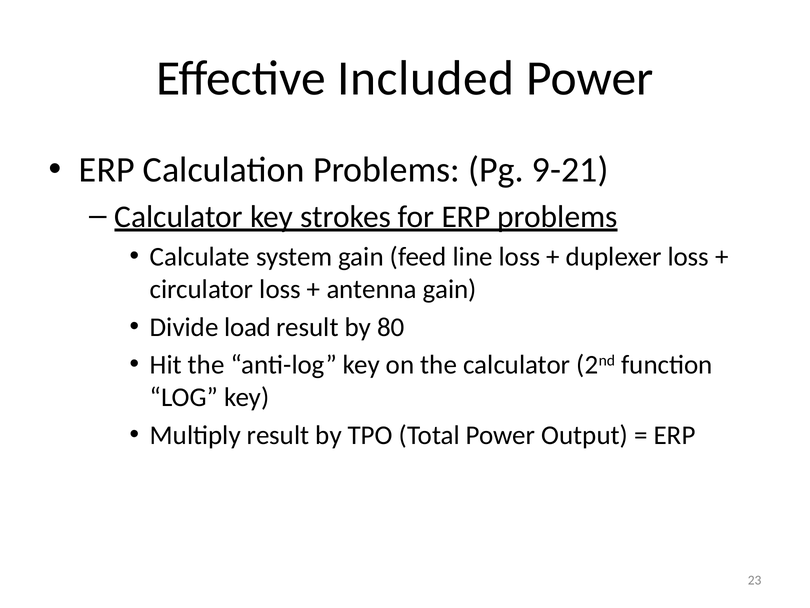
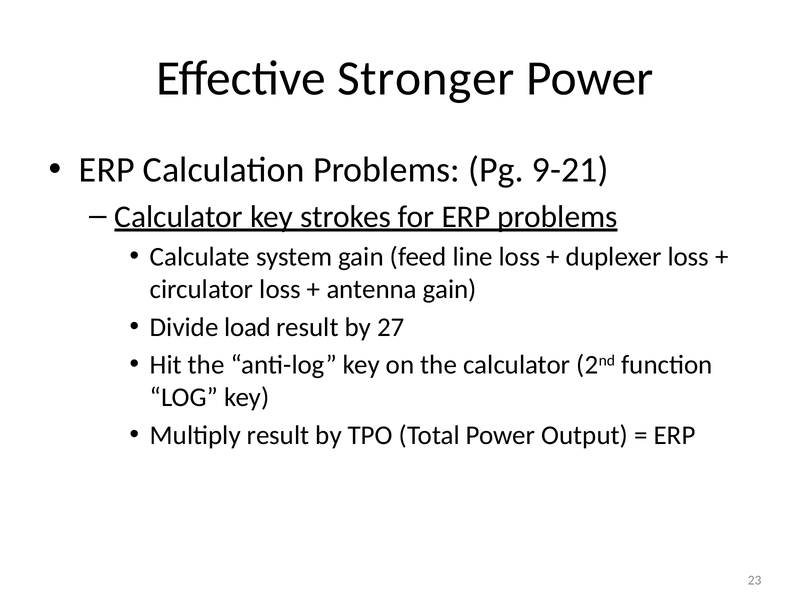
Included: Included -> Stronger
80: 80 -> 27
